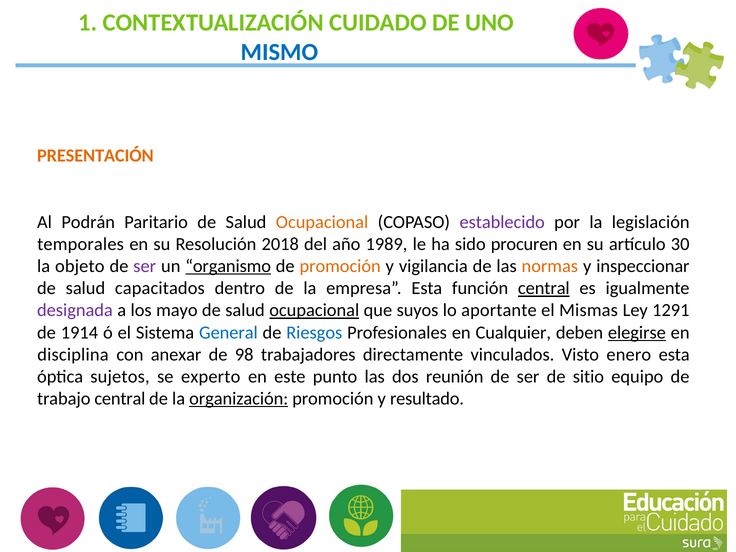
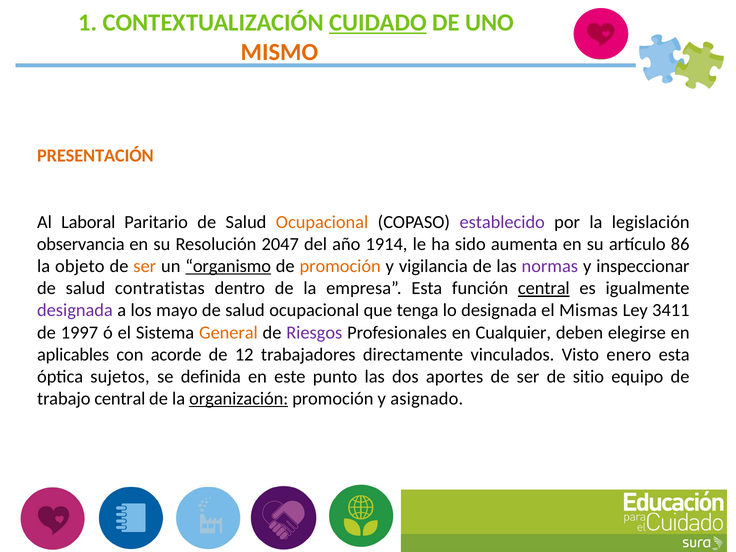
CUIDADO underline: none -> present
MISMO colour: blue -> orange
Podrán: Podrán -> Laboral
temporales: temporales -> observancia
2018: 2018 -> 2047
1989: 1989 -> 1914
procuren: procuren -> aumenta
30: 30 -> 86
ser at (145, 266) colour: purple -> orange
normas colour: orange -> purple
capacitados: capacitados -> contratistas
ocupacional at (314, 310) underline: present -> none
suyos: suyos -> tenga
lo aportante: aportante -> designada
1291: 1291 -> 3411
1914: 1914 -> 1997
General colour: blue -> orange
Riesgos colour: blue -> purple
elegirse underline: present -> none
disciplina: disciplina -> aplicables
anexar: anexar -> acorde
98: 98 -> 12
experto: experto -> definida
reunión: reunión -> aportes
resultado: resultado -> asignado
